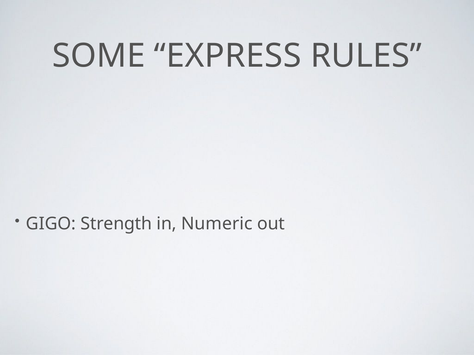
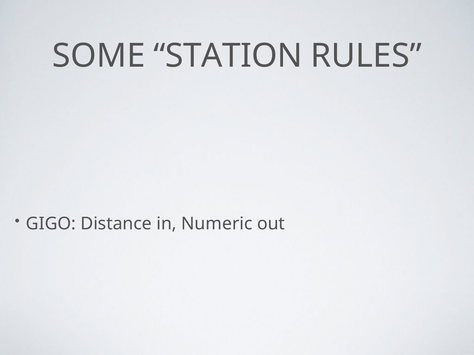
EXPRESS: EXPRESS -> STATION
Strength: Strength -> Distance
